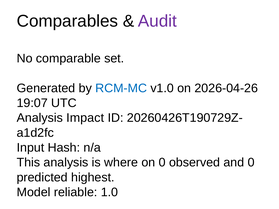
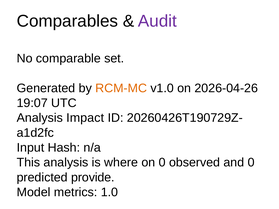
RCM-MC colour: blue -> orange
highest: highest -> provide
reliable: reliable -> metrics
